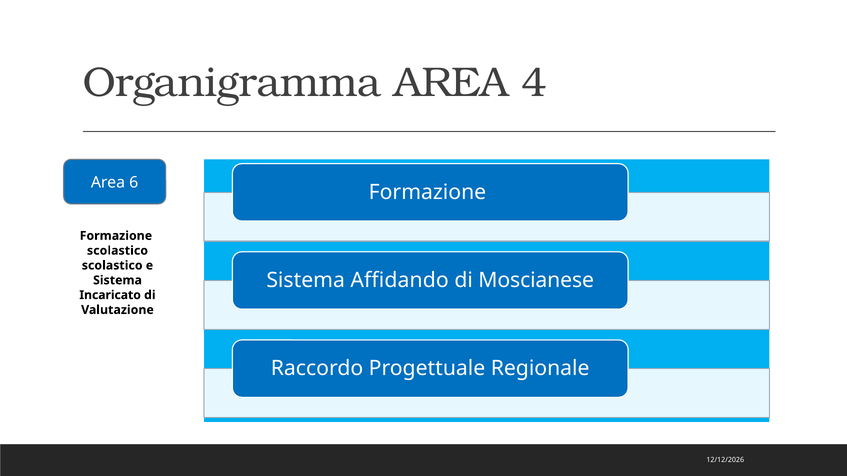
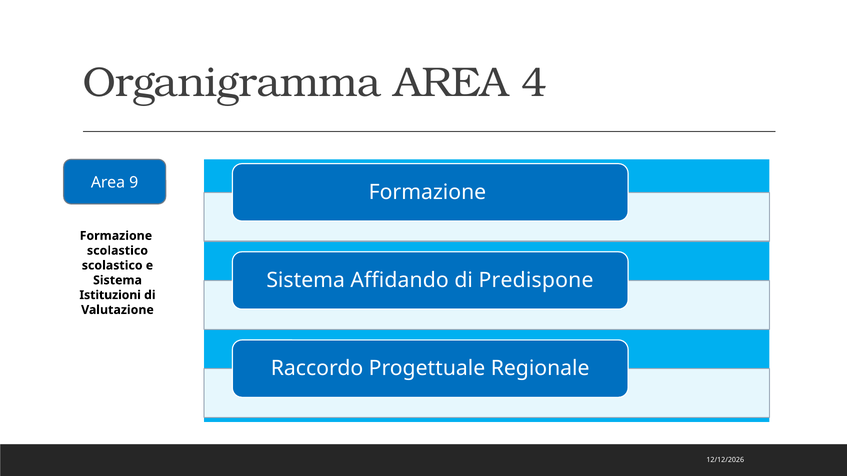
6: 6 -> 9
Moscianese: Moscianese -> Predispone
Incaricato: Incaricato -> Istituzioni
